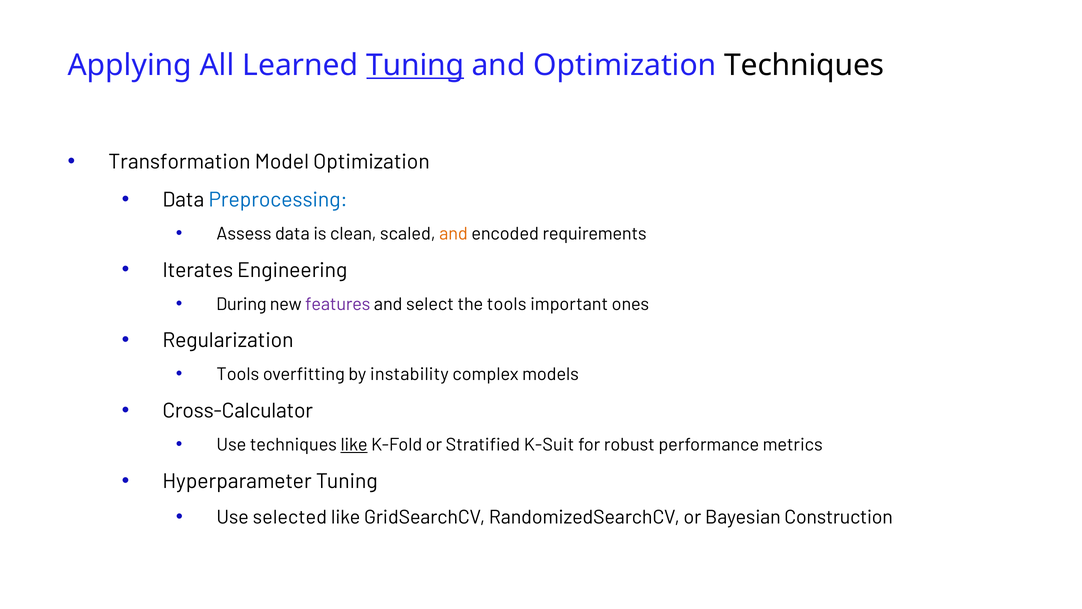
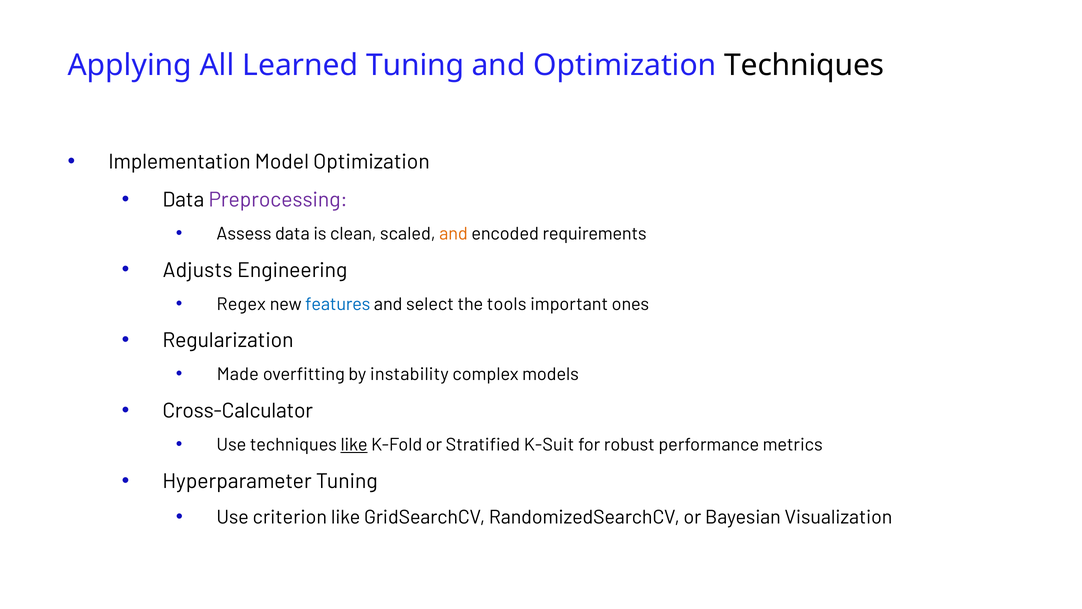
Tuning at (415, 65) underline: present -> none
Transformation: Transformation -> Implementation
Preprocessing colour: blue -> purple
Iterates: Iterates -> Adjusts
During: During -> Regex
features colour: purple -> blue
Tools at (238, 374): Tools -> Made
selected: selected -> criterion
Construction: Construction -> Visualization
